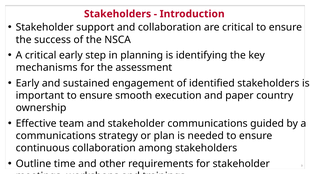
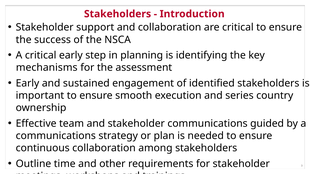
paper: paper -> series
